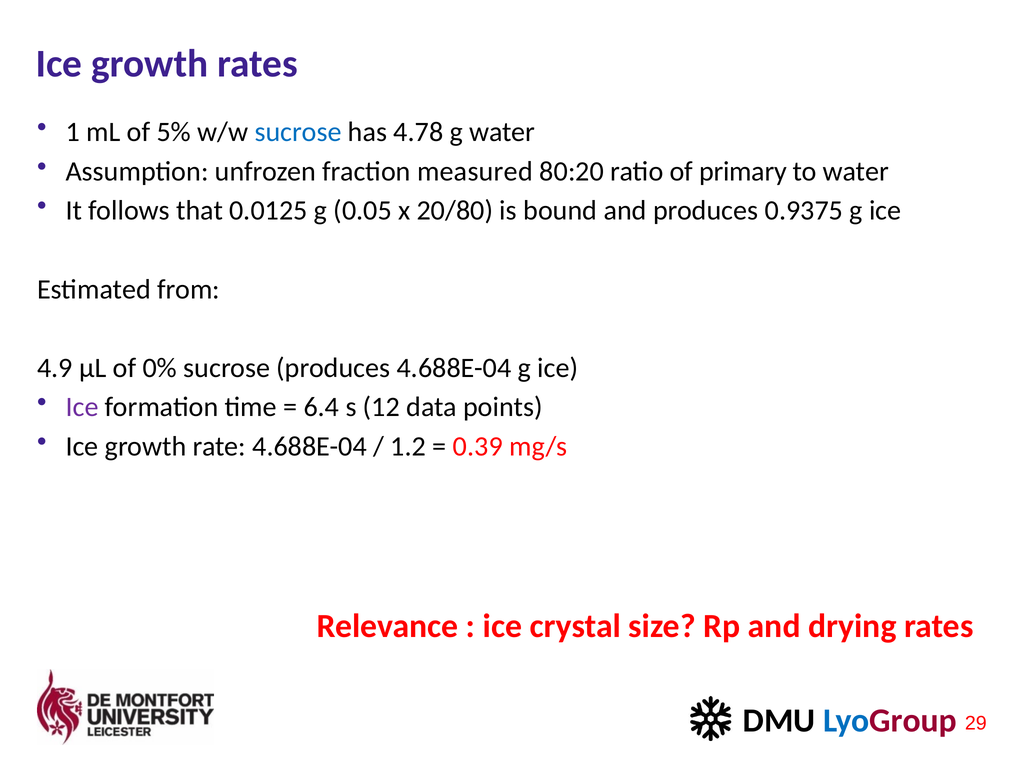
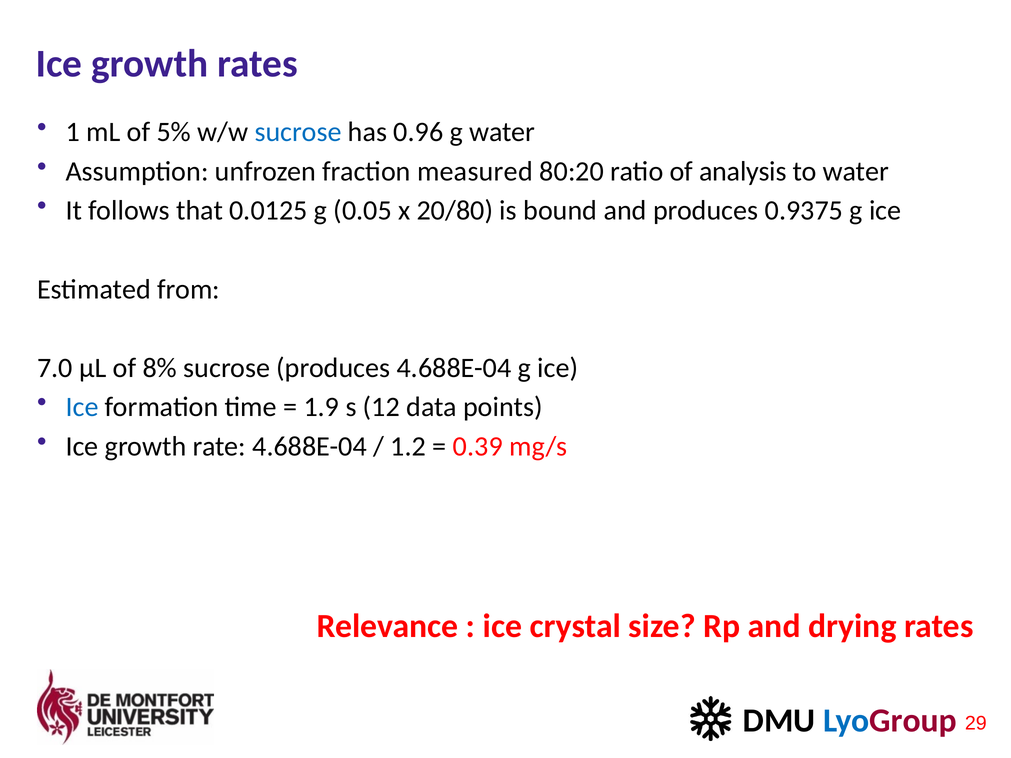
4.78: 4.78 -> 0.96
primary: primary -> analysis
4.9: 4.9 -> 7.0
0%: 0% -> 8%
Ice at (82, 407) colour: purple -> blue
6.4: 6.4 -> 1.9
